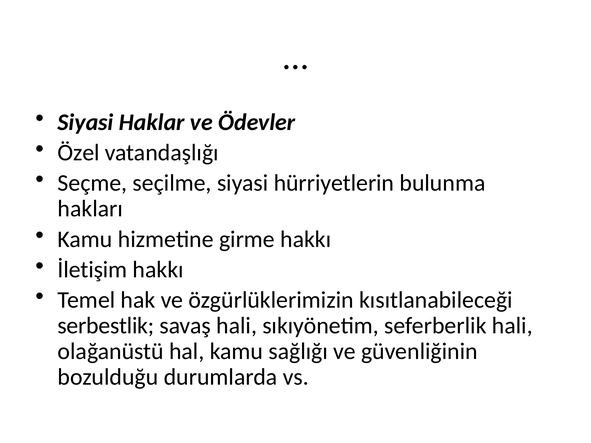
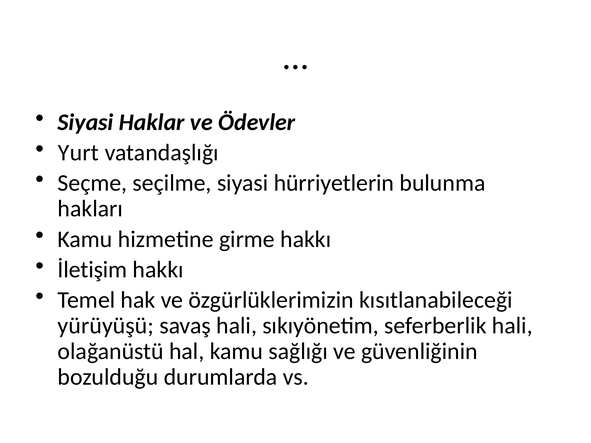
Özel: Özel -> Yurt
serbestlik: serbestlik -> yürüyüşü
